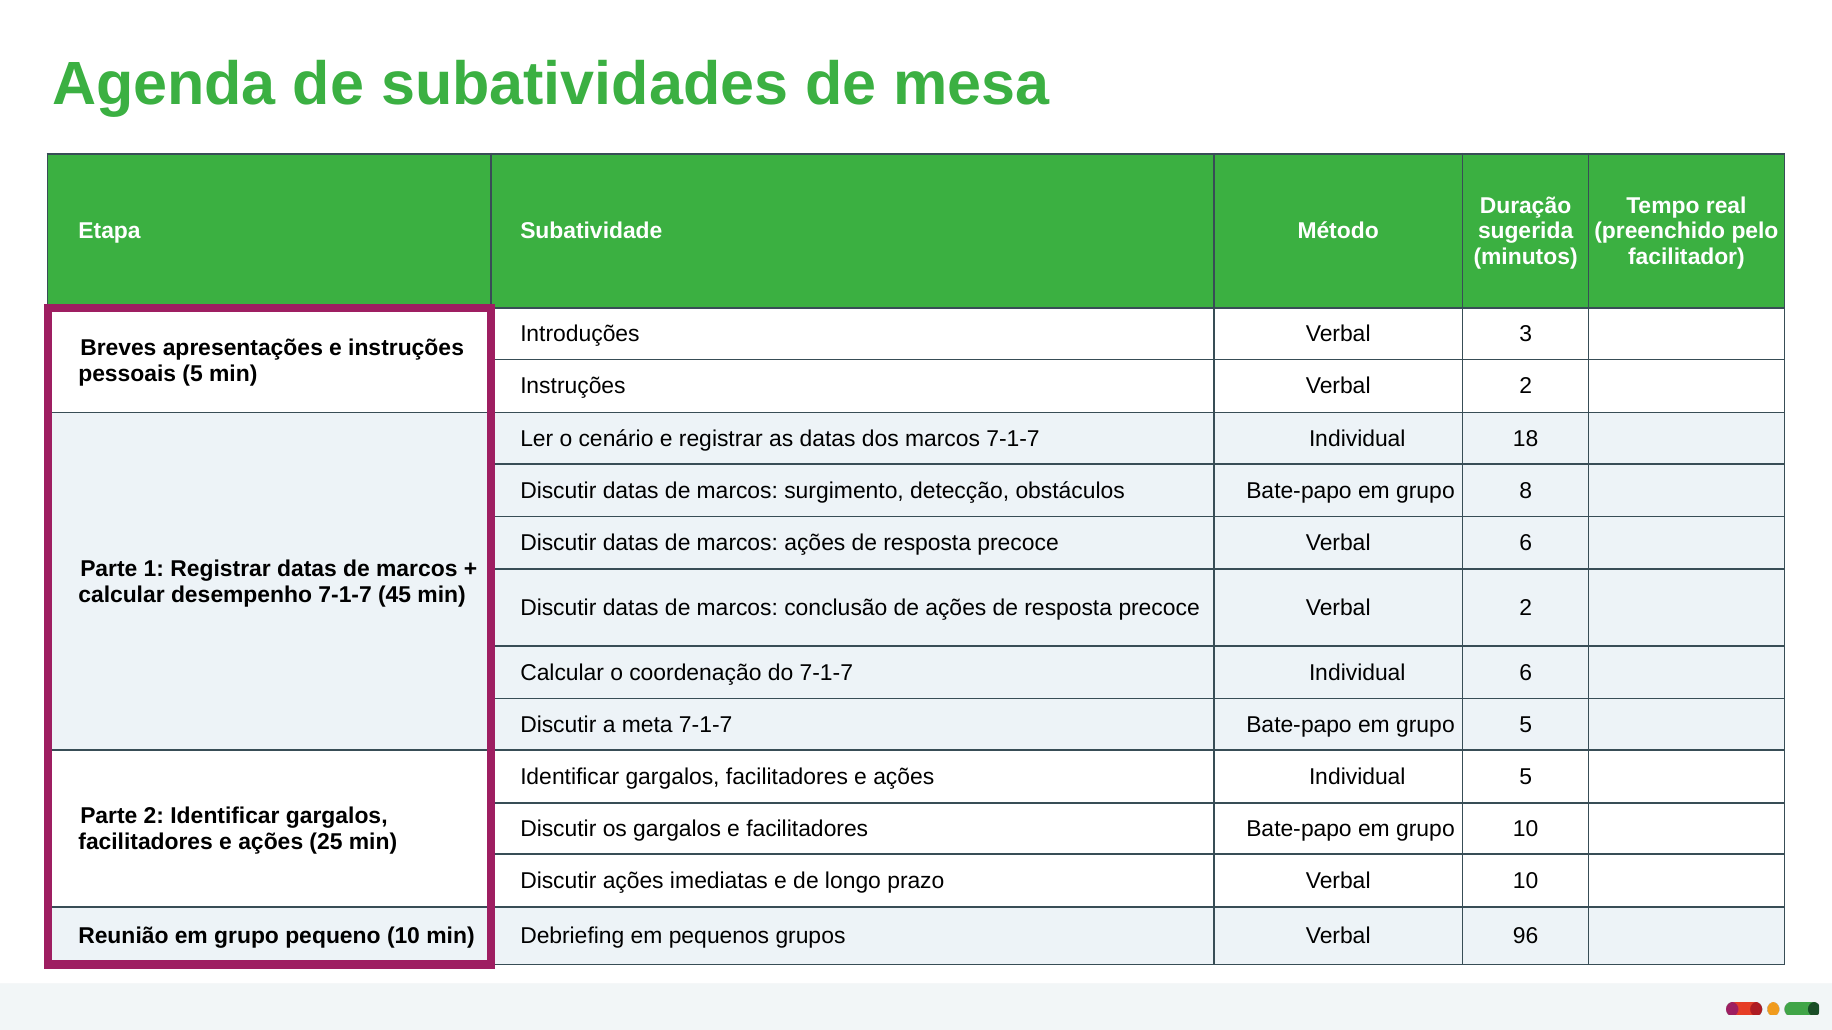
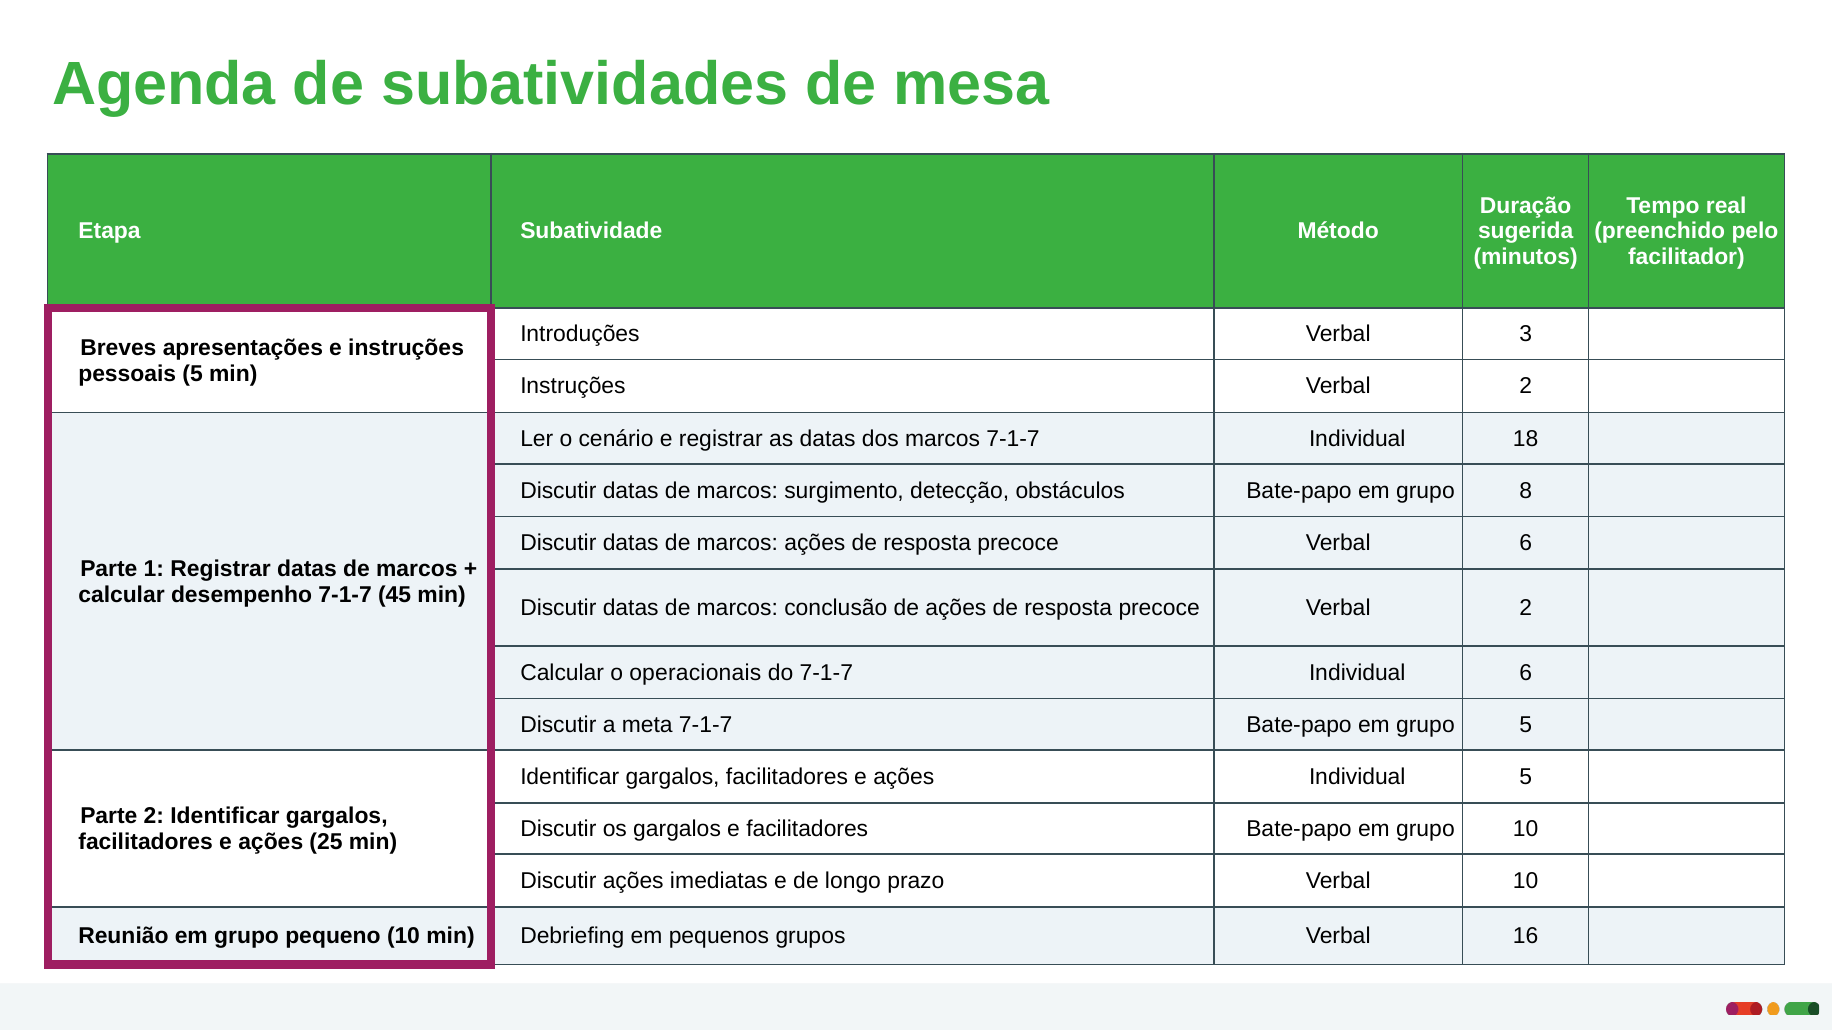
coordenação: coordenação -> operacionais
96: 96 -> 16
